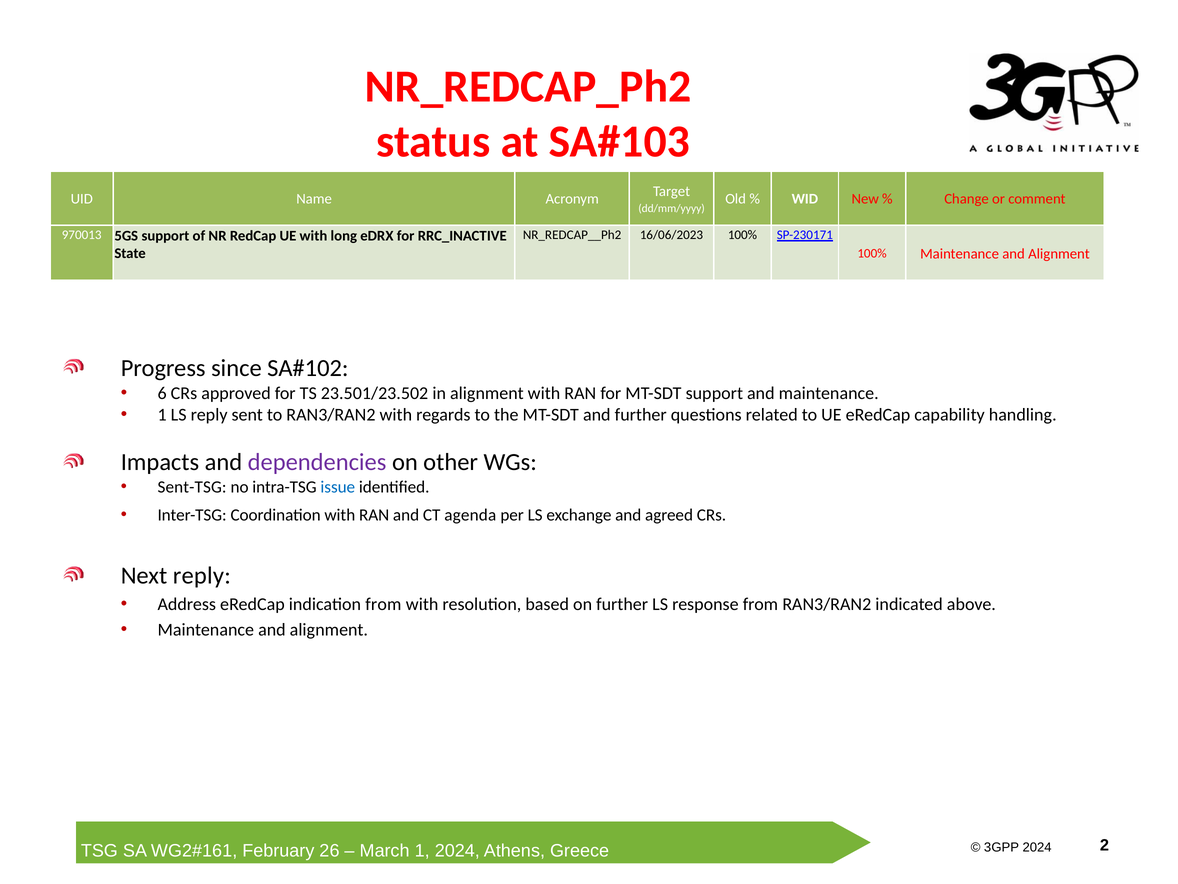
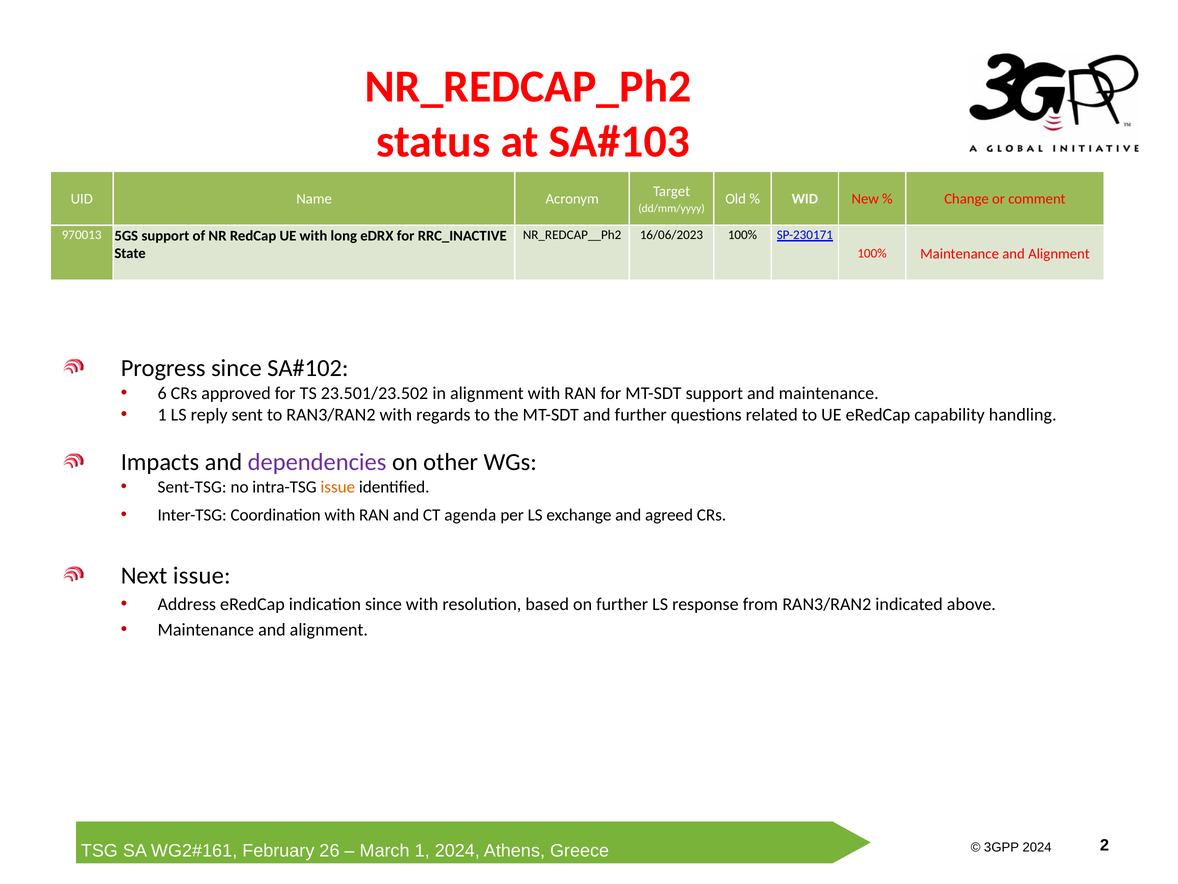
issue at (338, 487) colour: blue -> orange
Next reply: reply -> issue
indication from: from -> since
